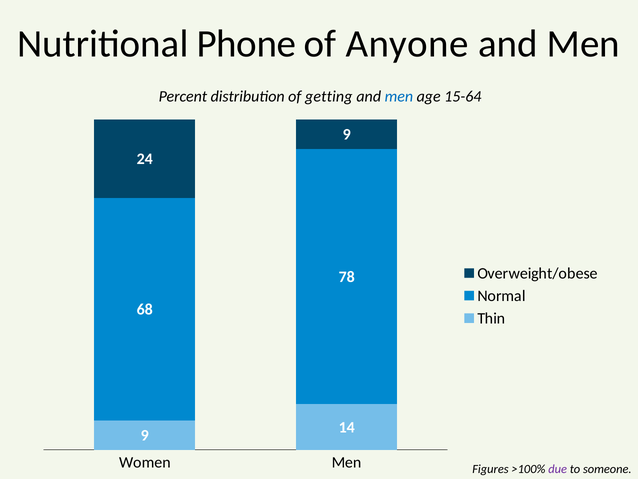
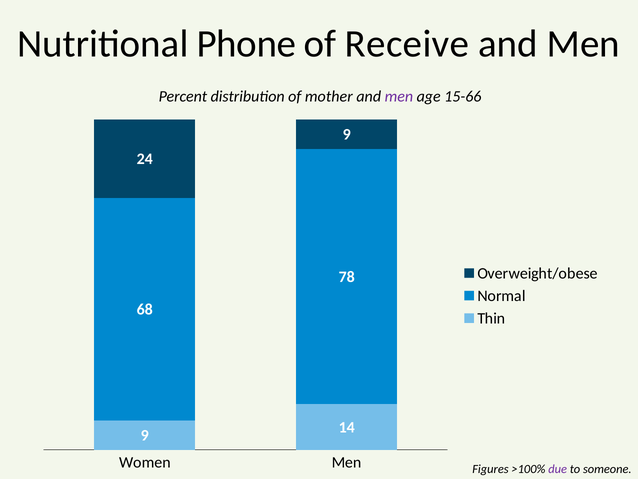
Anyone: Anyone -> Receive
getting: getting -> mother
men at (399, 96) colour: blue -> purple
15-64: 15-64 -> 15-66
